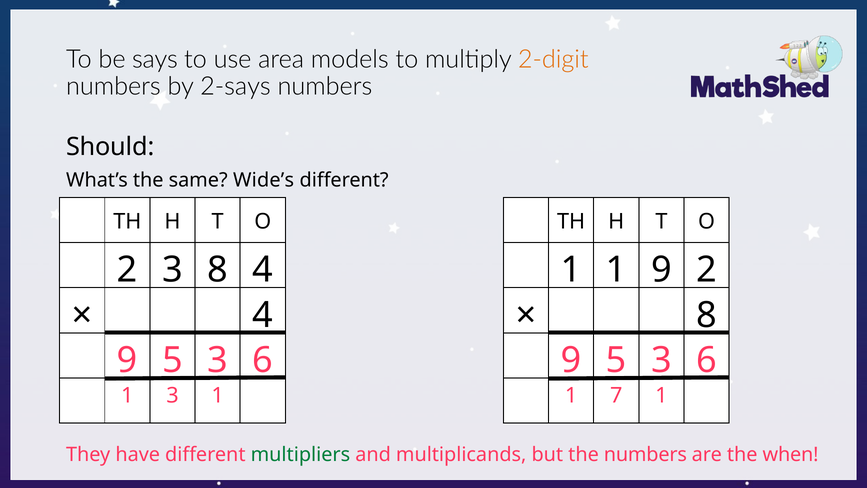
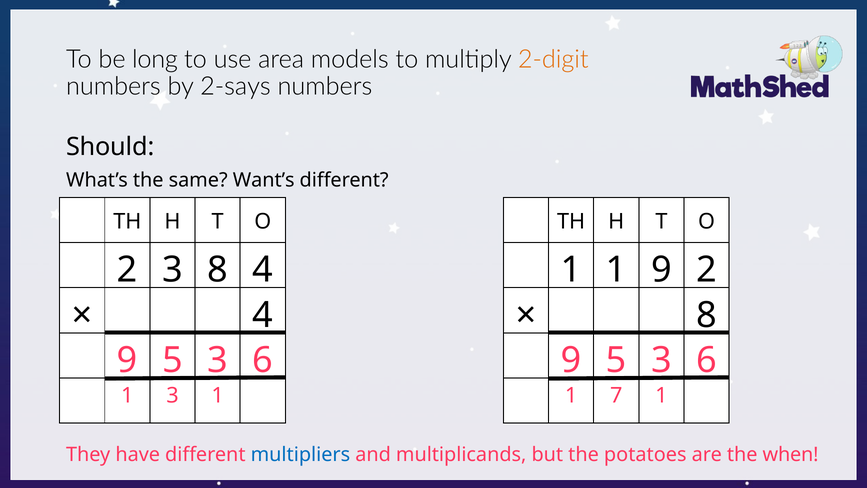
says: says -> long
Wide’s: Wide’s -> Want’s
multipliers colour: green -> blue
the numbers: numbers -> potatoes
